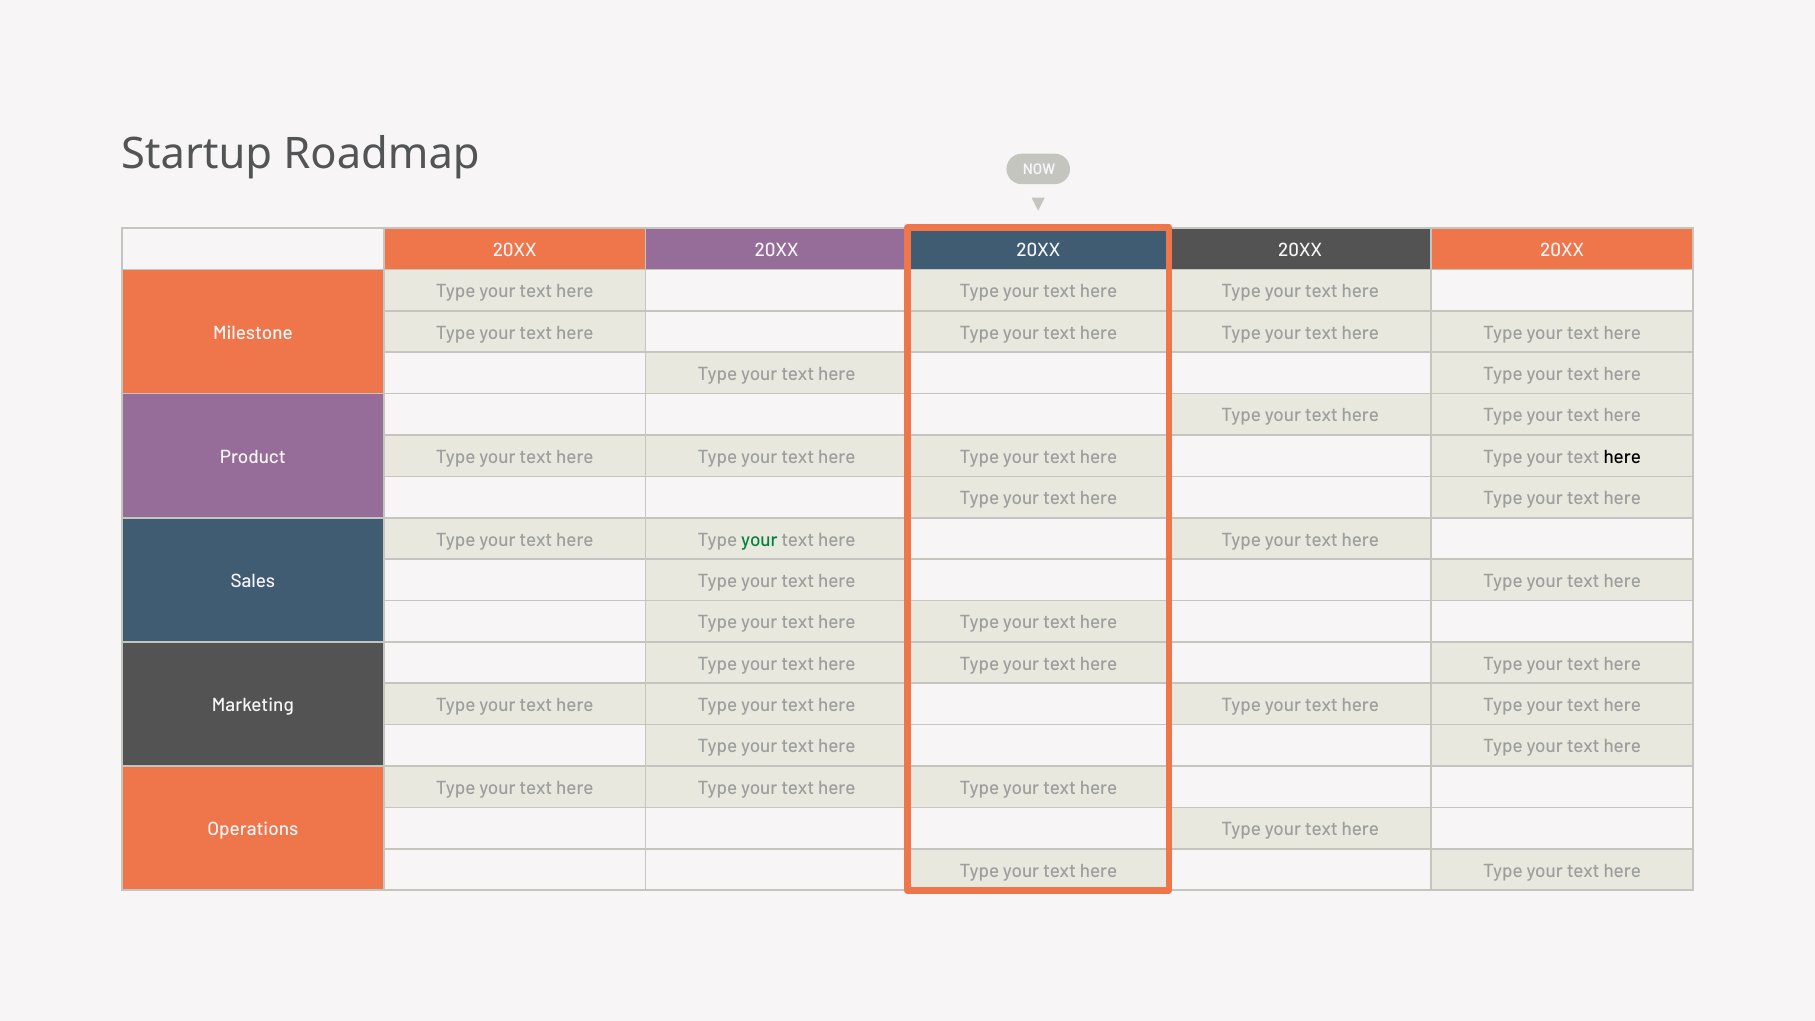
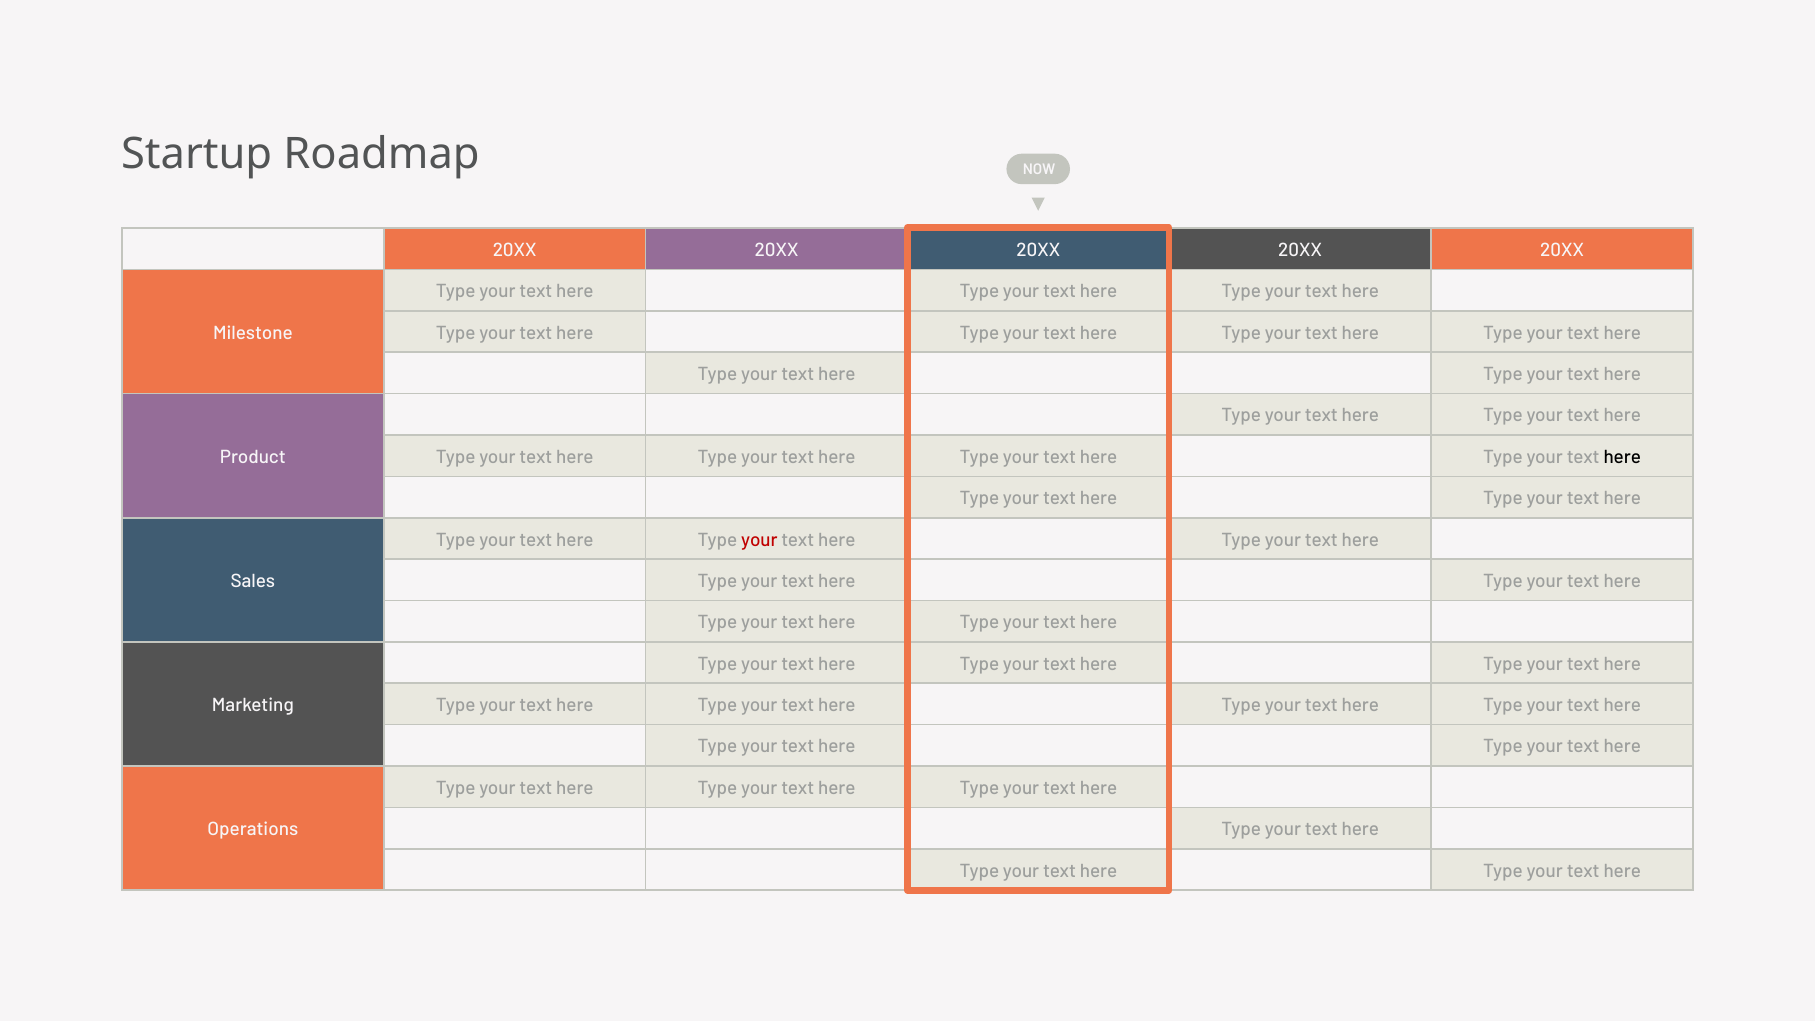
your at (759, 540) colour: green -> red
